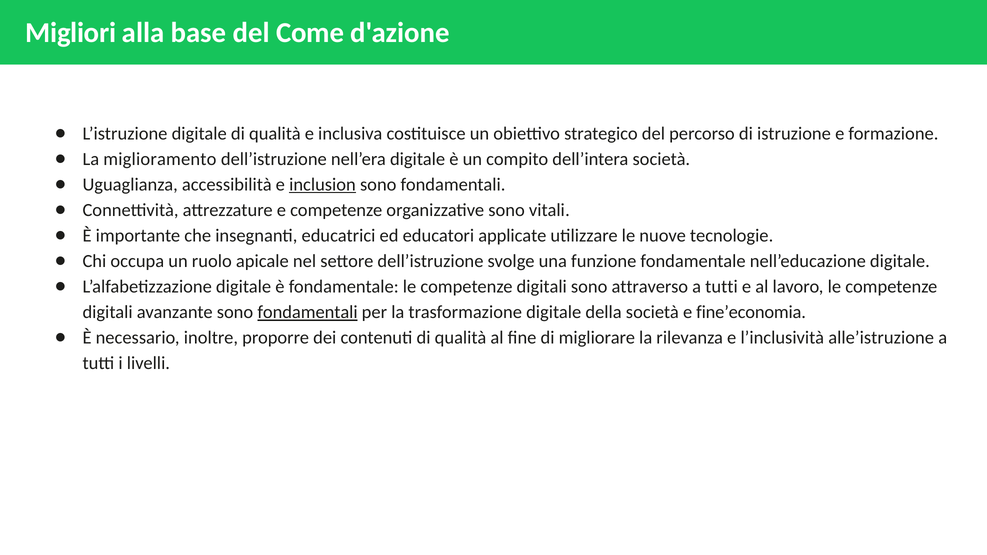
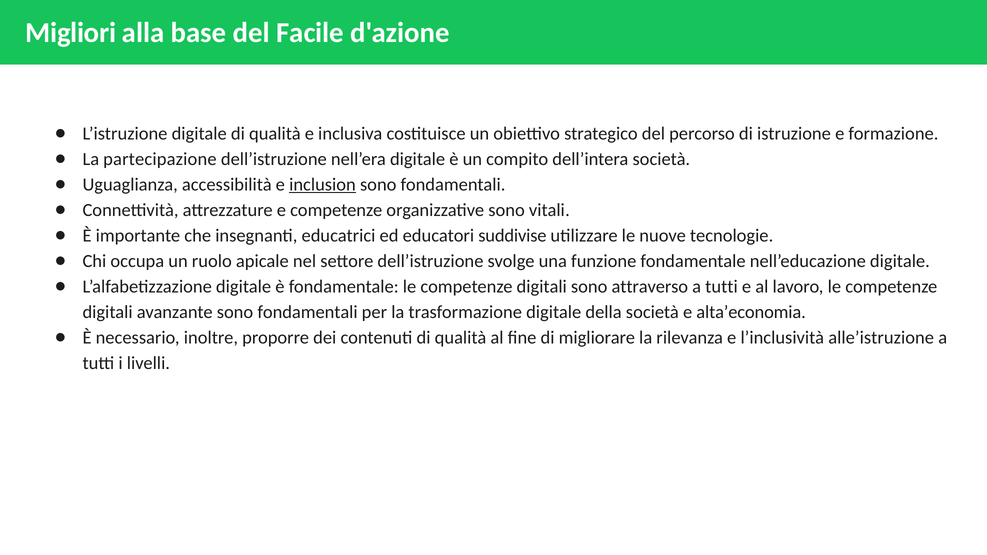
Come: Come -> Facile
miglioramento: miglioramento -> partecipazione
applicate: applicate -> suddivise
fondamentali at (308, 312) underline: present -> none
fine’economia: fine’economia -> alta’economia
